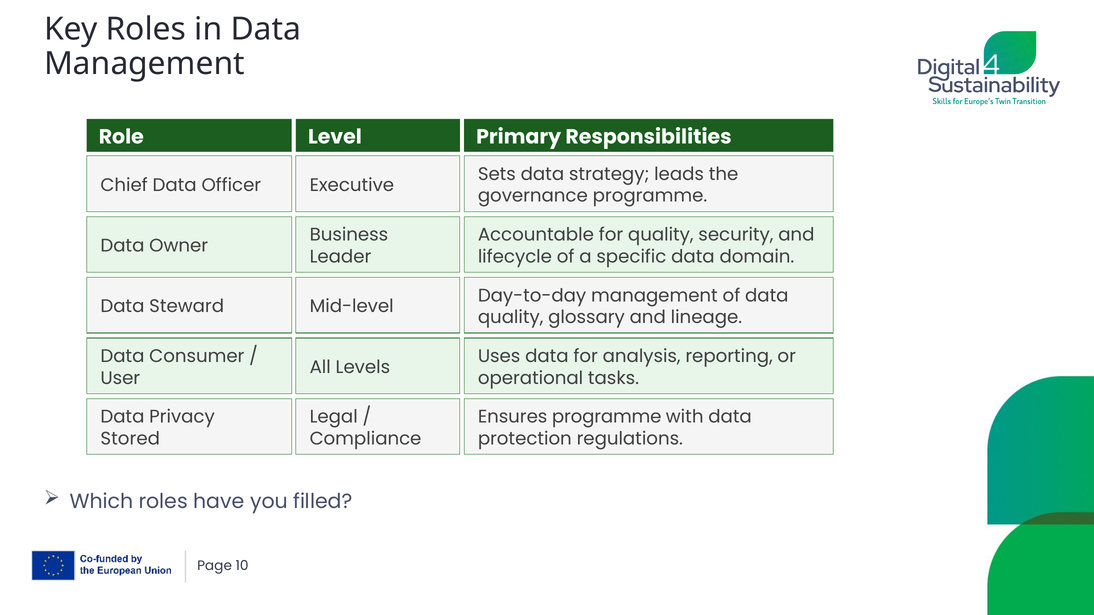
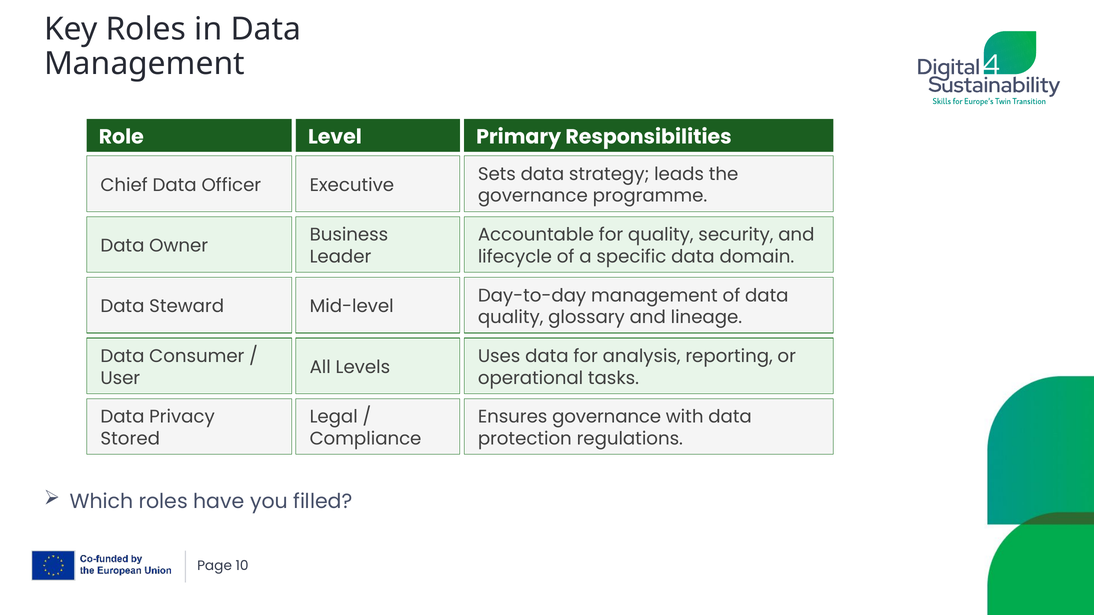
Ensures programme: programme -> governance
